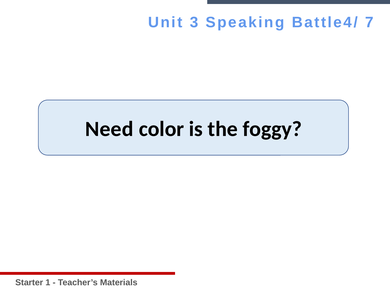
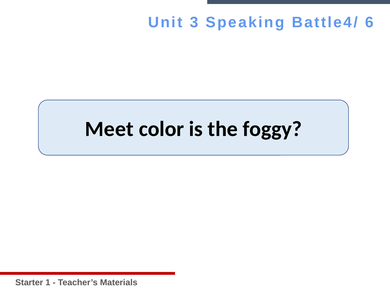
7: 7 -> 6
Need: Need -> Meet
